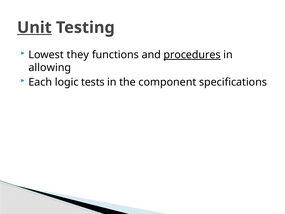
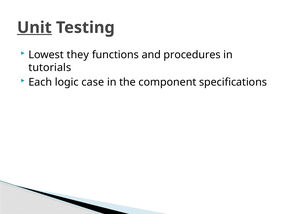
procedures underline: present -> none
allowing: allowing -> tutorials
tests: tests -> case
